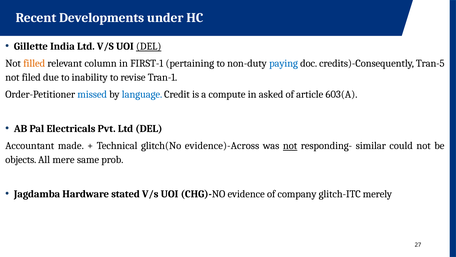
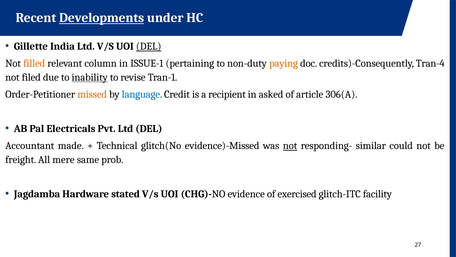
Developments underline: none -> present
FIRST-1: FIRST-1 -> ISSUE-1
paying colour: blue -> orange
Tran-5: Tran-5 -> Tran-4
inability underline: none -> present
missed colour: blue -> orange
compute: compute -> recipient
603(A: 603(A -> 306(A
evidence)-Across: evidence)-Across -> evidence)-Missed
objects: objects -> freight
company: company -> exercised
merely: merely -> facility
